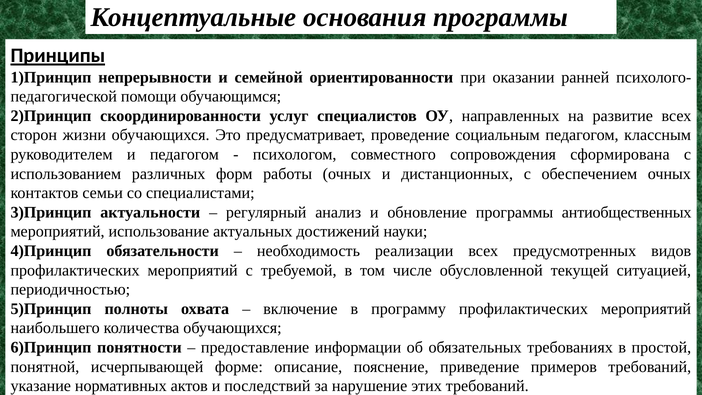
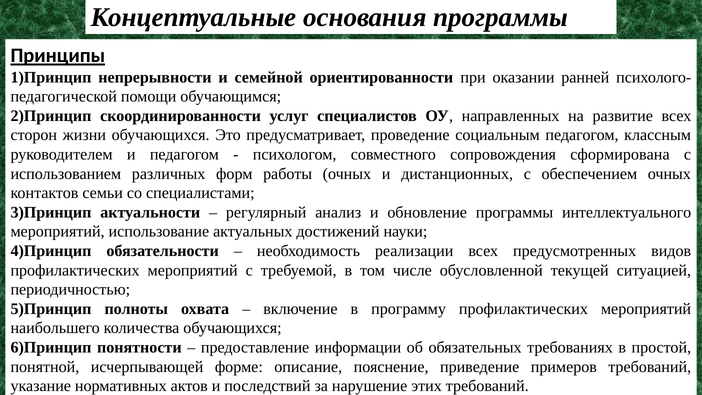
антиобщественных: антиобщественных -> интеллектуального
